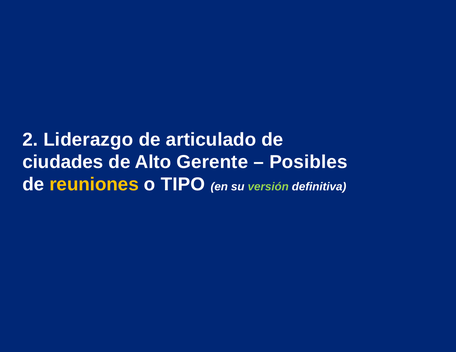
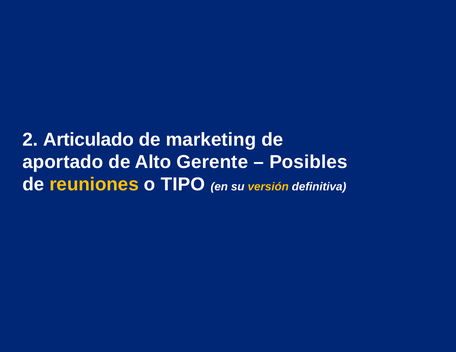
Liderazgo: Liderazgo -> Articulado
articulado: articulado -> marketing
ciudades: ciudades -> aportado
versión colour: light green -> yellow
